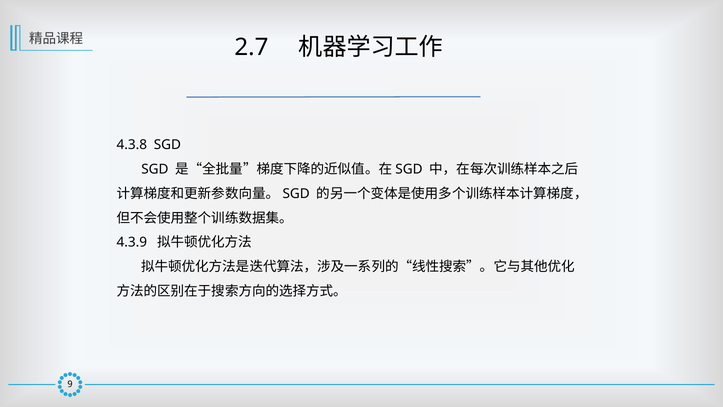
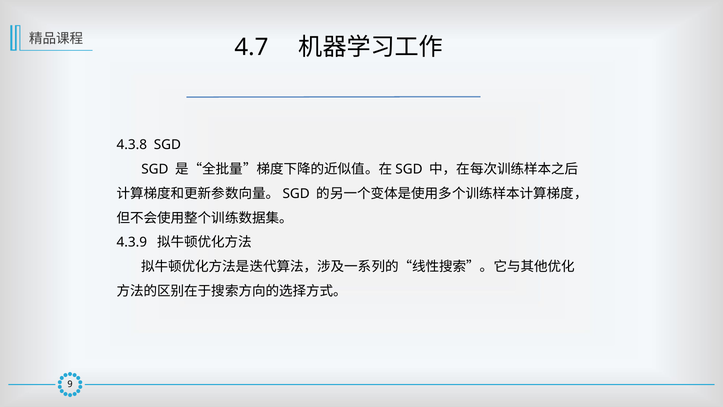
2.7: 2.7 -> 4.7
